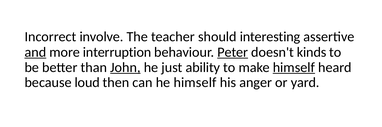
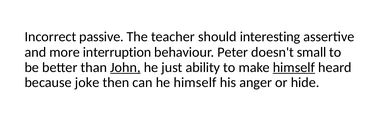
involve: involve -> passive
and underline: present -> none
Peter underline: present -> none
kinds: kinds -> small
loud: loud -> joke
yard: yard -> hide
